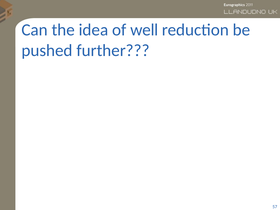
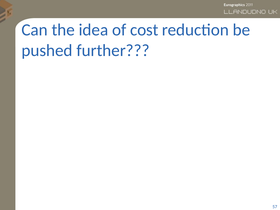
well: well -> cost
